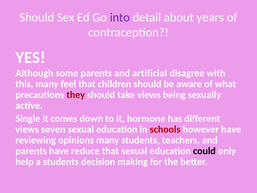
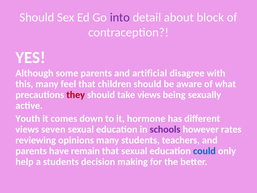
years: years -> block
Single: Single -> Youth
schools colour: red -> purple
however have: have -> rates
reduce: reduce -> remain
could colour: black -> blue
